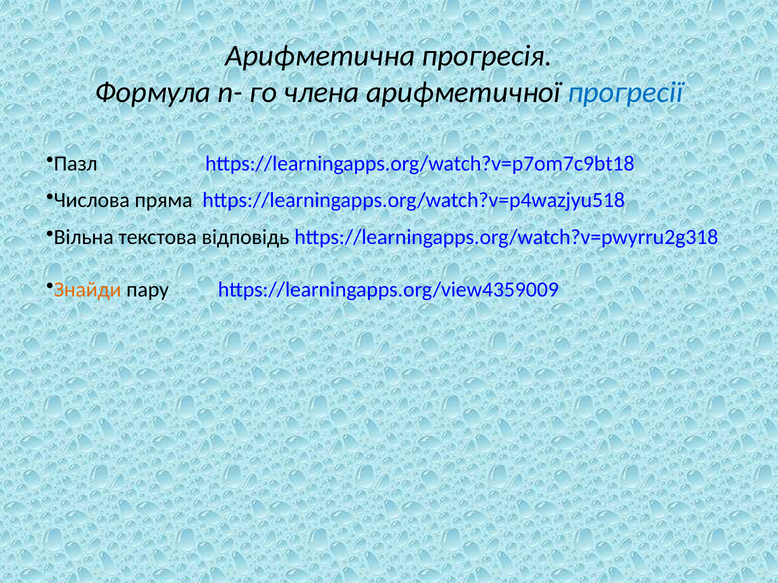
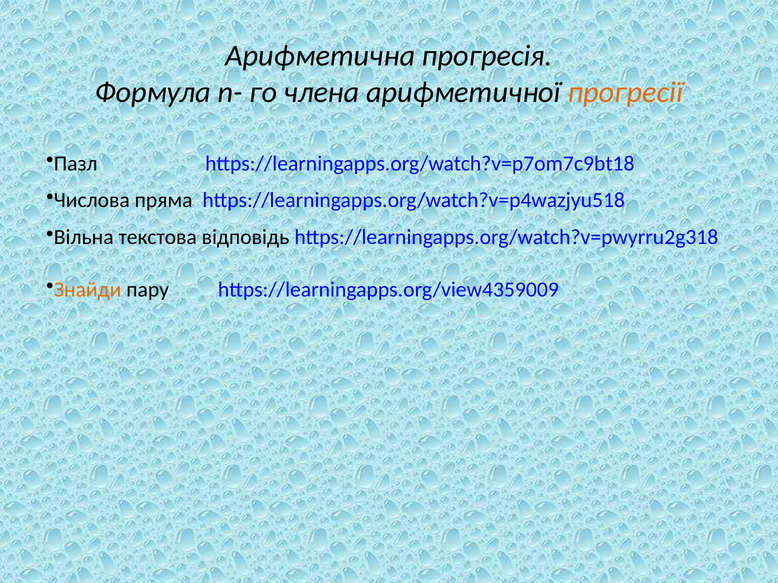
прогресії colour: blue -> orange
